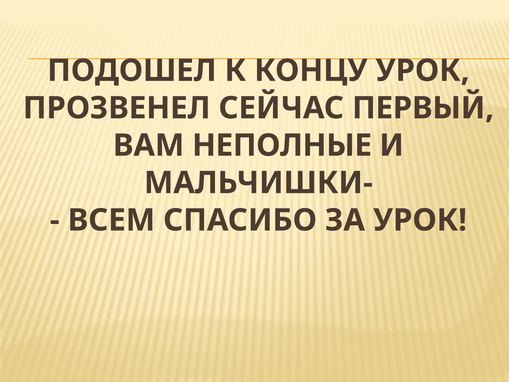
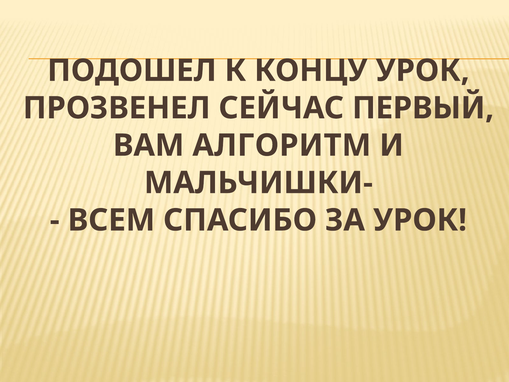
НЕПОЛНЫЕ: НЕПОЛНЫЕ -> АЛГОРИТМ
